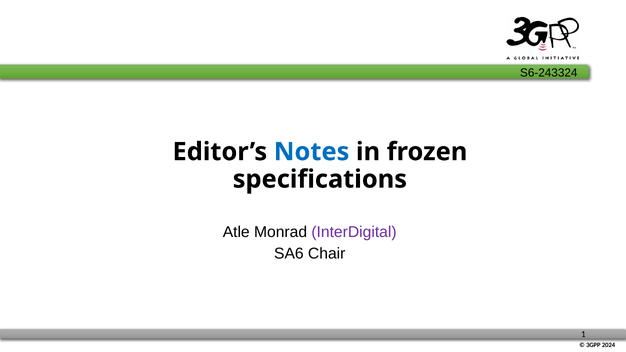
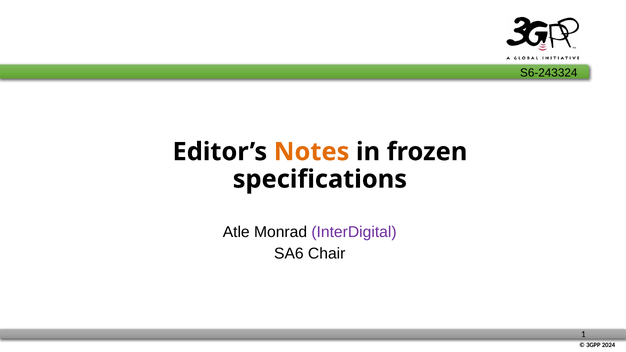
Notes colour: blue -> orange
